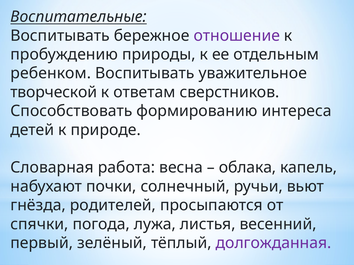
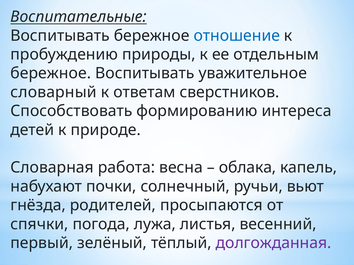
отношение colour: purple -> blue
ребенком at (51, 73): ребенком -> бережное
творческой: творческой -> словарный
